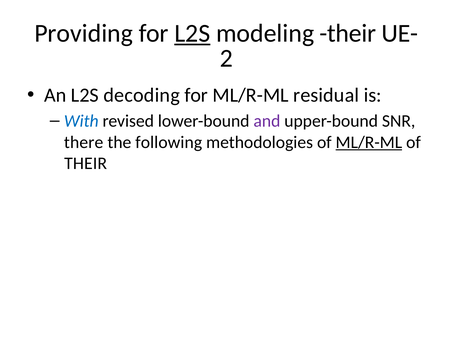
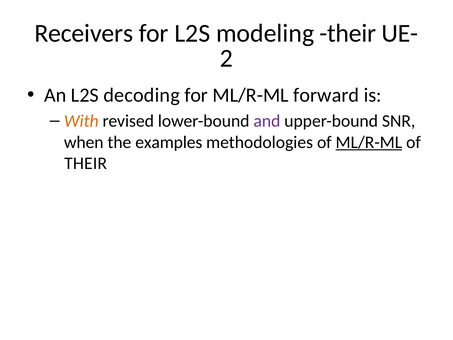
Providing: Providing -> Receivers
L2S at (192, 33) underline: present -> none
residual: residual -> forward
With colour: blue -> orange
there: there -> when
following: following -> examples
